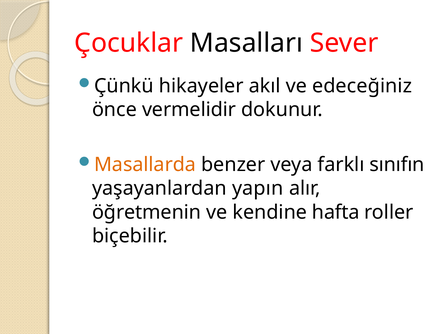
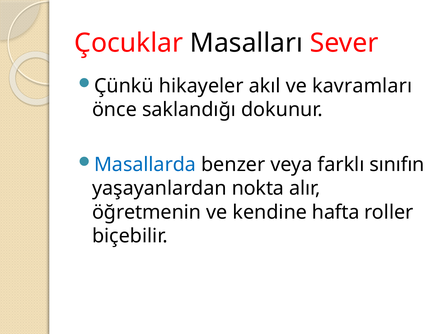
edeceğiniz: edeceğiniz -> kavramları
vermelidir: vermelidir -> saklandığı
Masallarda colour: orange -> blue
yapın: yapın -> nokta
